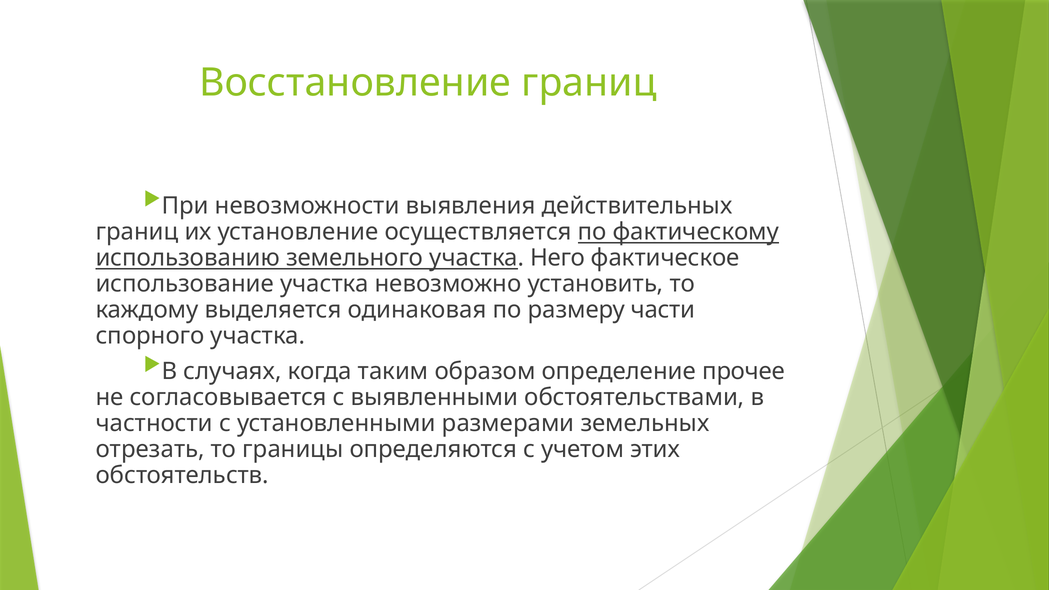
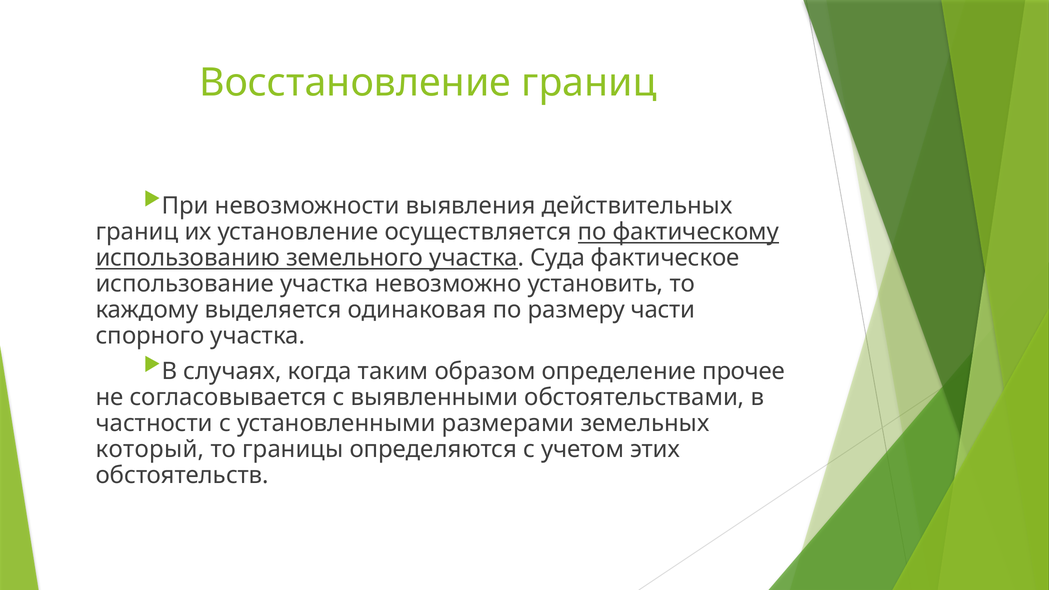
Него: Него -> Суда
отрезать: отрезать -> который
